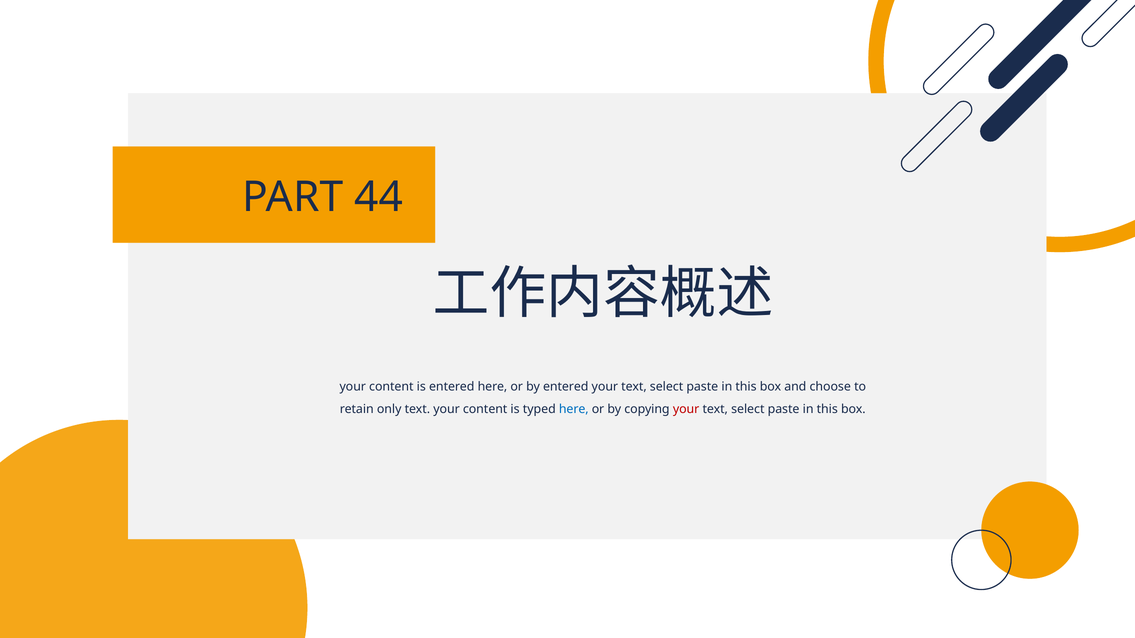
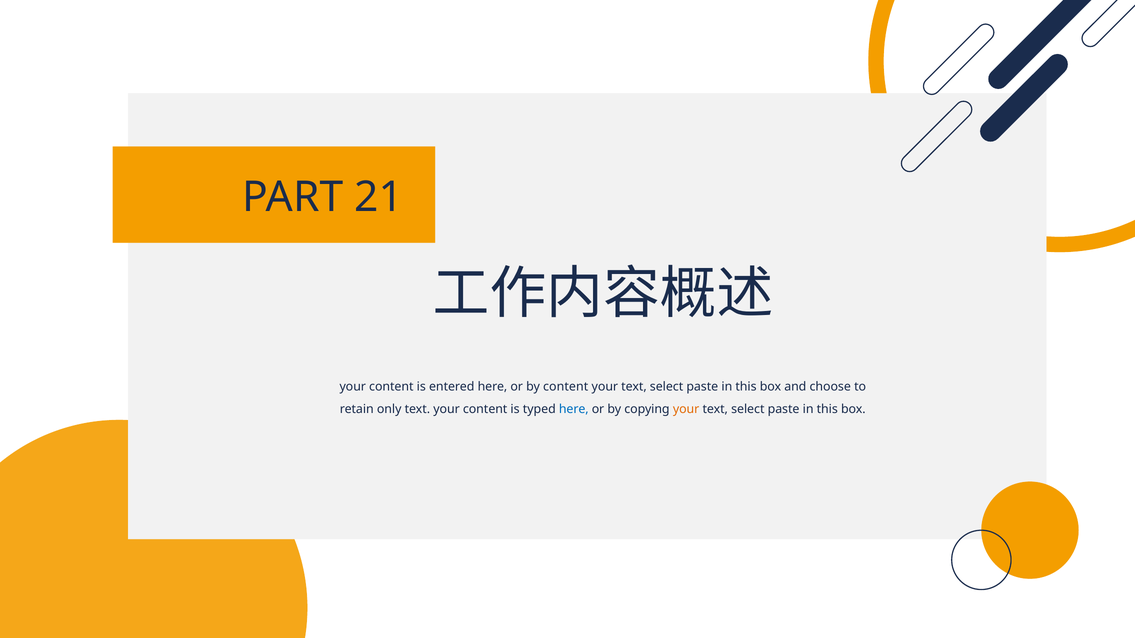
44: 44 -> 21
by entered: entered -> content
your at (686, 409) colour: red -> orange
